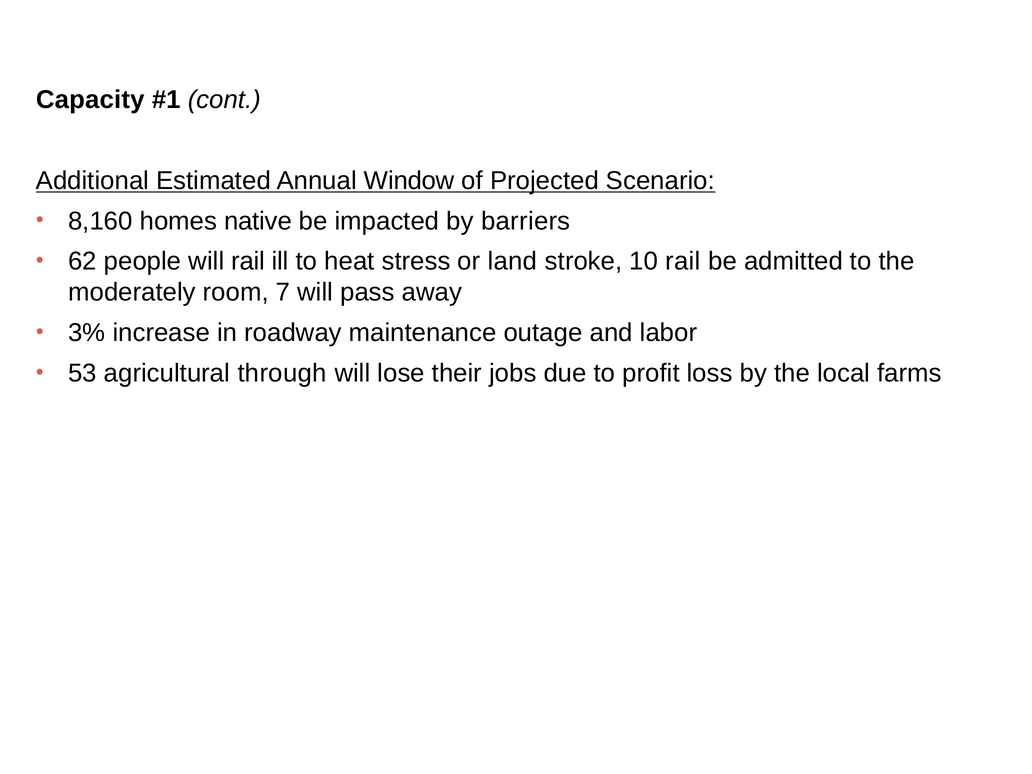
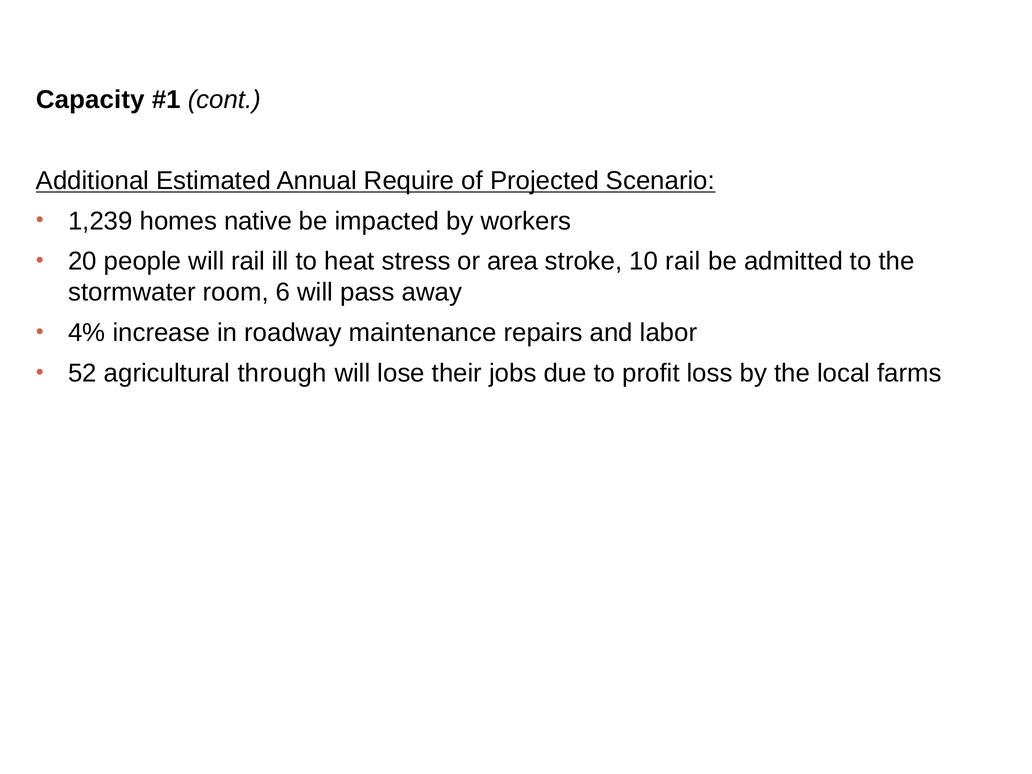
Window: Window -> Require
8,160: 8,160 -> 1,239
barriers: barriers -> workers
62: 62 -> 20
land: land -> area
moderately: moderately -> stormwater
7: 7 -> 6
3%: 3% -> 4%
outage: outage -> repairs
53: 53 -> 52
